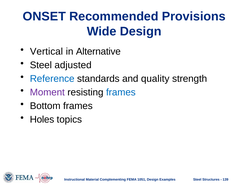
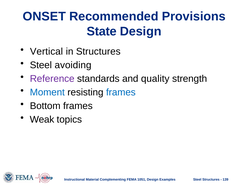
Wide: Wide -> State
in Alternative: Alternative -> Structures
adjusted: adjusted -> avoiding
Reference colour: blue -> purple
Moment colour: purple -> blue
Holes: Holes -> Weak
